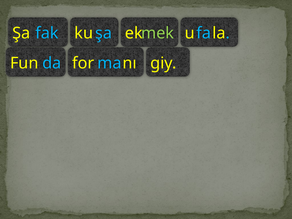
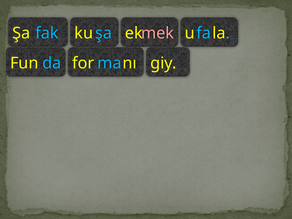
mek colour: light green -> pink
